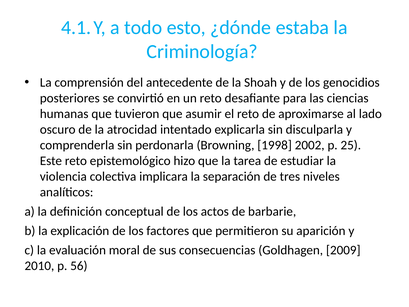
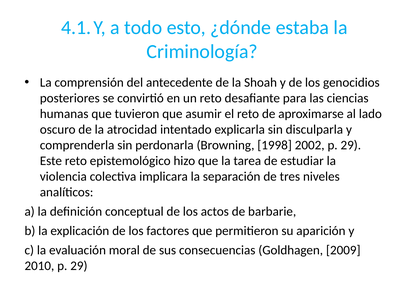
2002 p 25: 25 -> 29
2010 p 56: 56 -> 29
